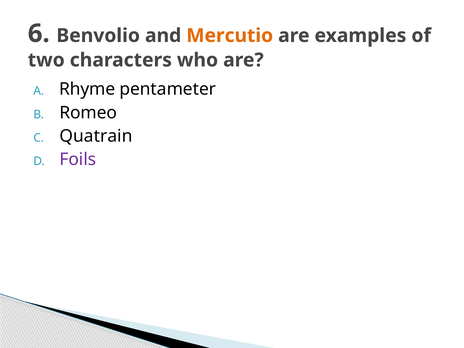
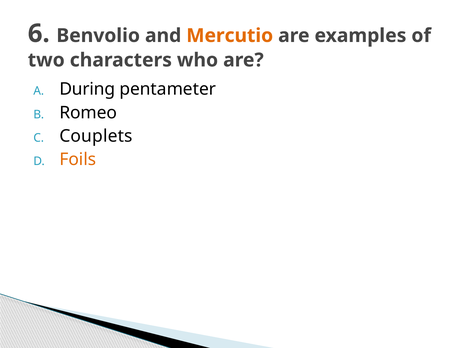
Rhyme: Rhyme -> During
Quatrain: Quatrain -> Couplets
Foils colour: purple -> orange
